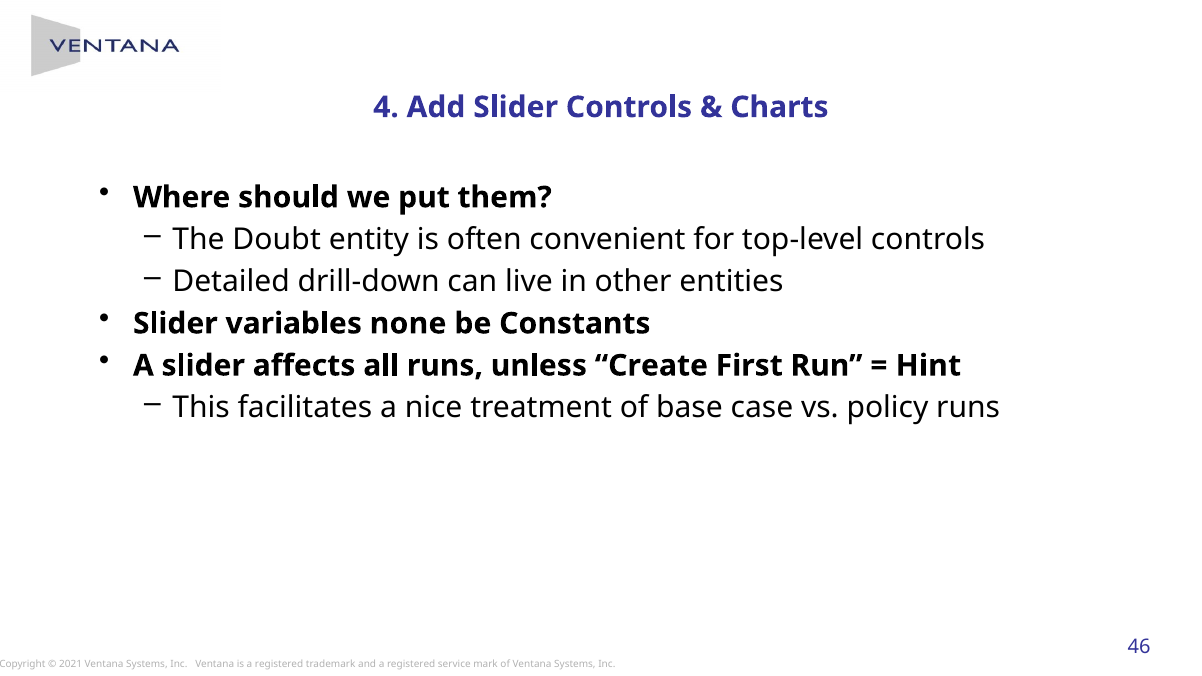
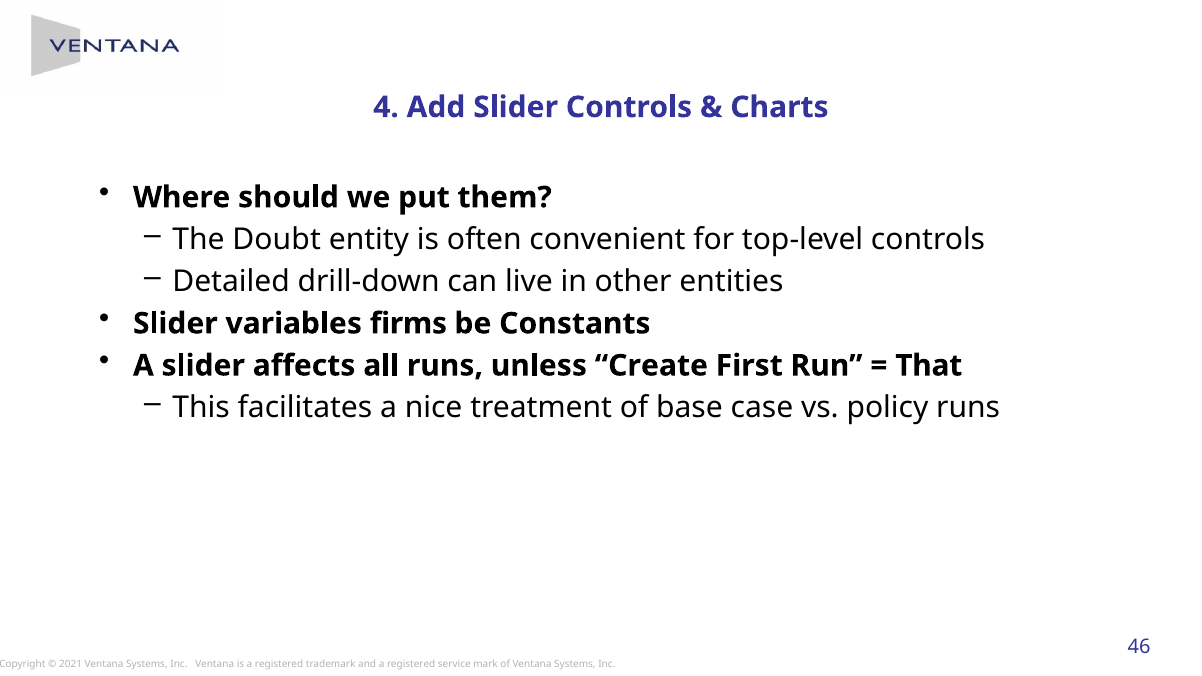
none: none -> firms
Hint: Hint -> That
